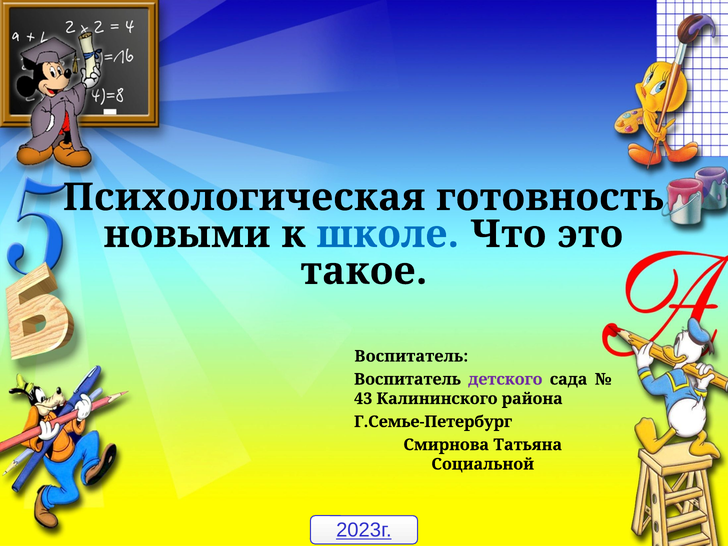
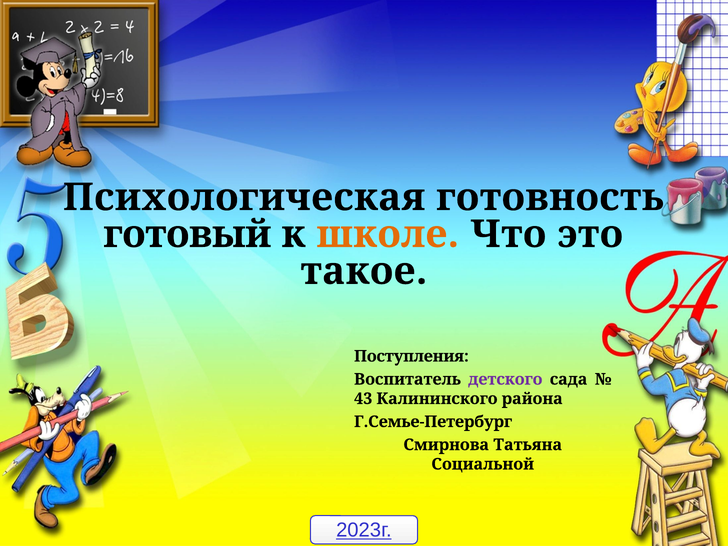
новыми: новыми -> готовый
школе colour: blue -> orange
Воспитатель at (411, 356): Воспитатель -> Поступления
